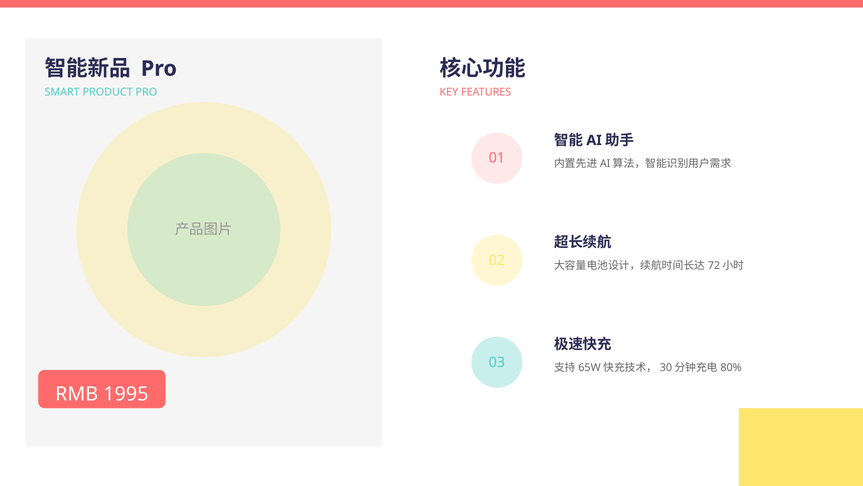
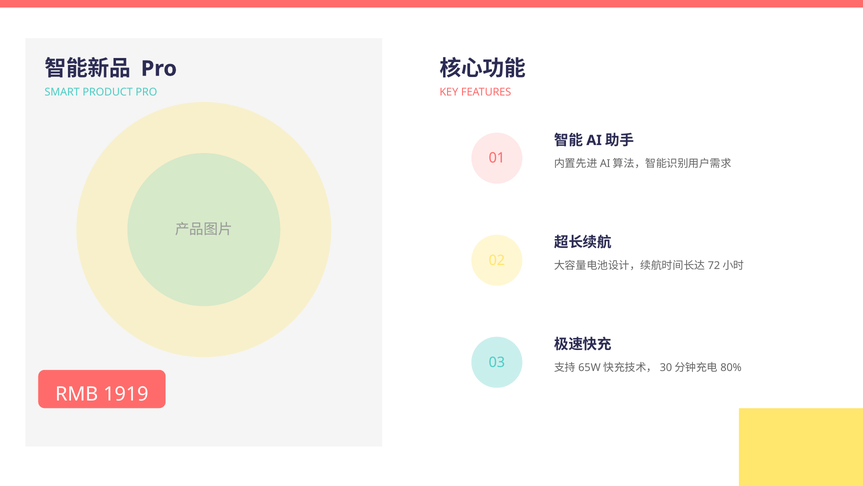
1995: 1995 -> 1919
